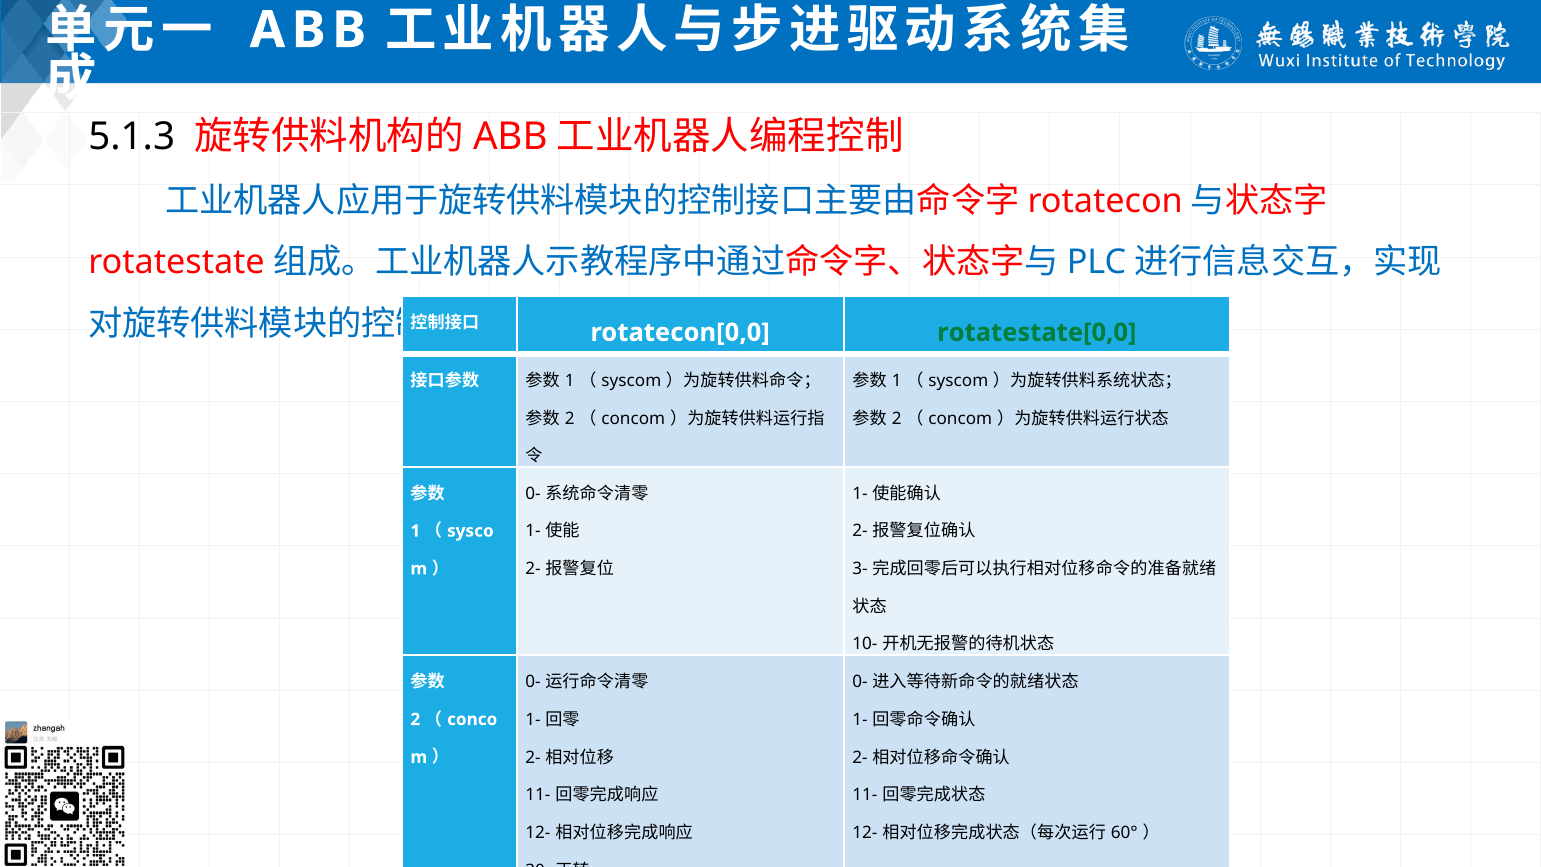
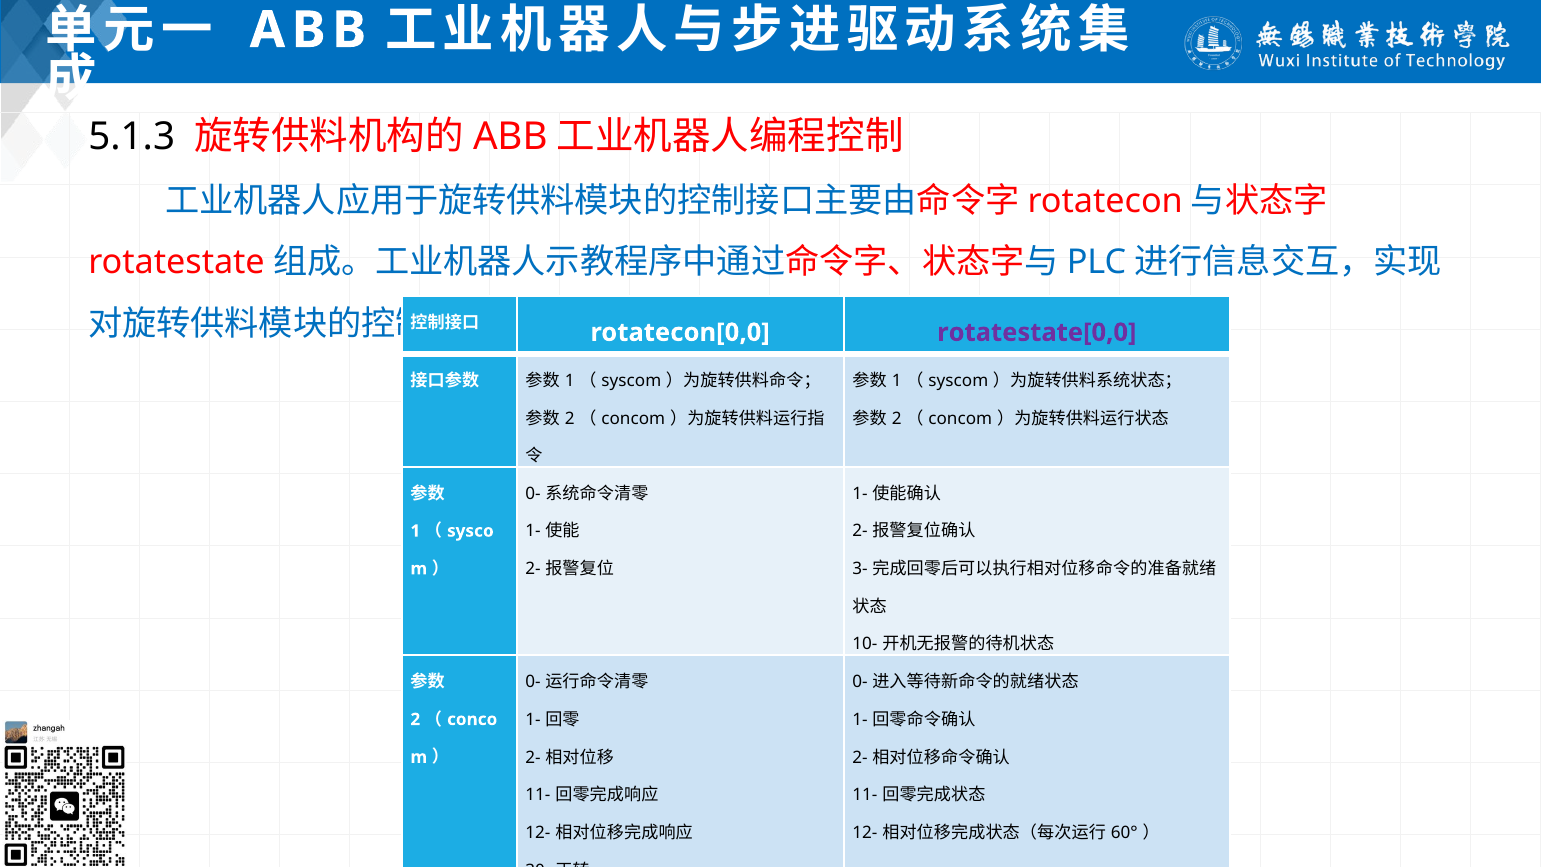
rotatestate[0,0 colour: green -> purple
